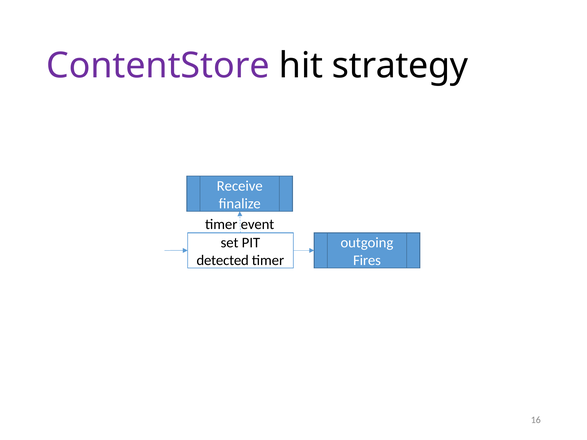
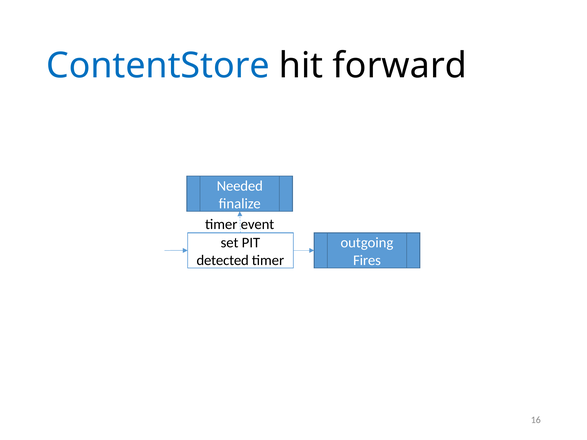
ContentStore colour: purple -> blue
strategy: strategy -> forward
Receive: Receive -> Needed
